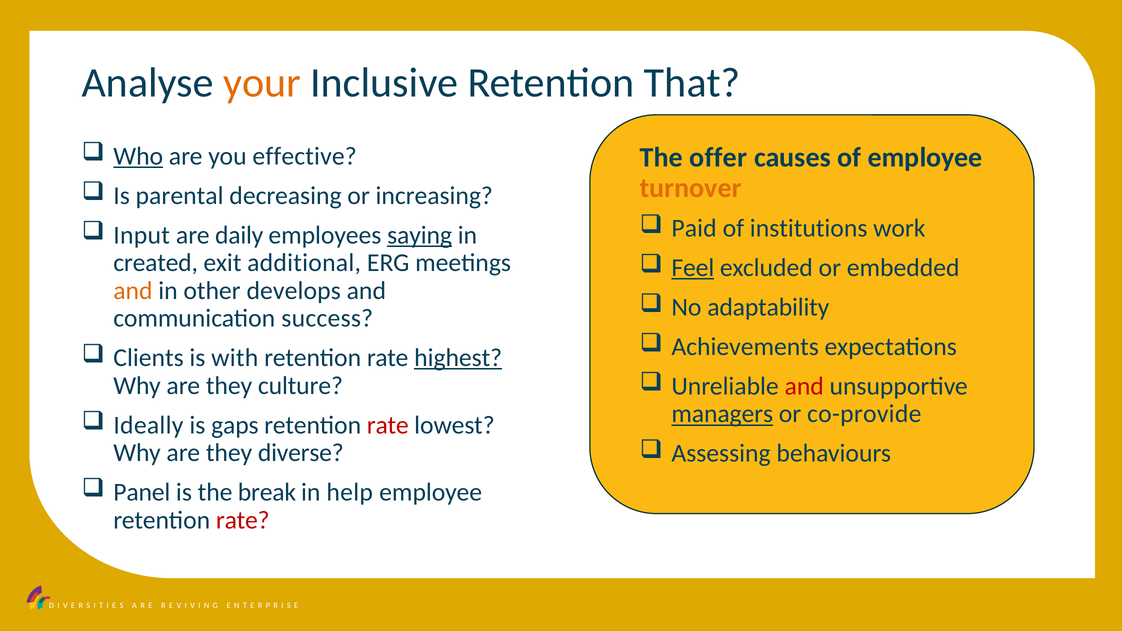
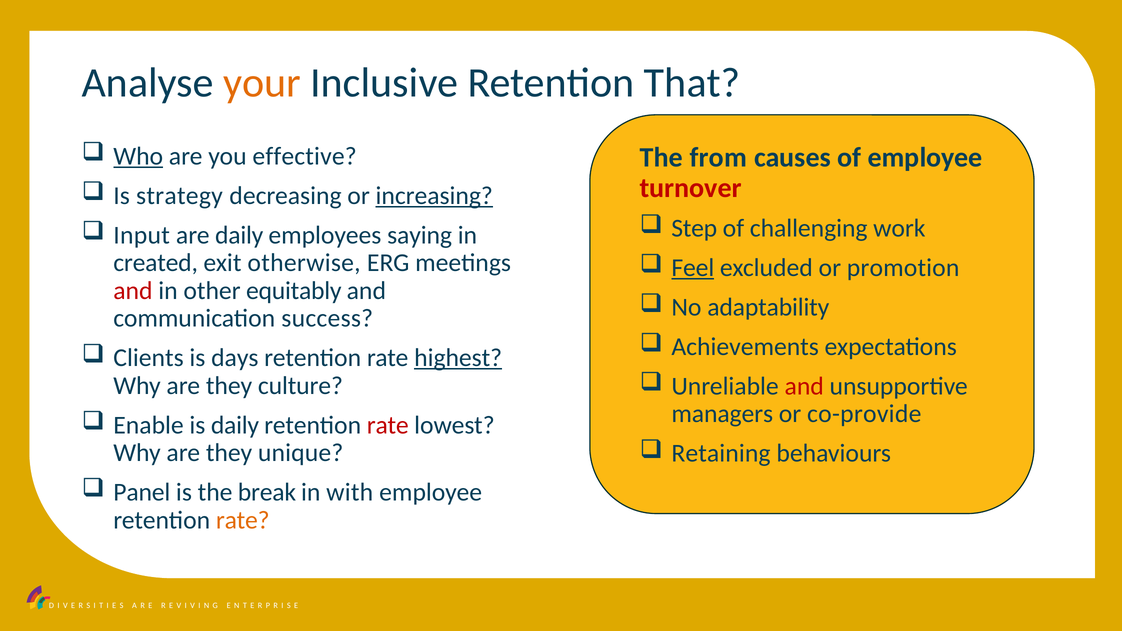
offer: offer -> from
turnover colour: orange -> red
parental: parental -> strategy
increasing underline: none -> present
Paid: Paid -> Step
institutions: institutions -> challenging
saying underline: present -> none
additional: additional -> otherwise
embedded: embedded -> promotion
and at (133, 291) colour: orange -> red
develops: develops -> equitably
with: with -> days
managers underline: present -> none
Ideally: Ideally -> Enable
is gaps: gaps -> daily
Assessing: Assessing -> Retaining
diverse: diverse -> unique
help: help -> with
rate at (243, 520) colour: red -> orange
